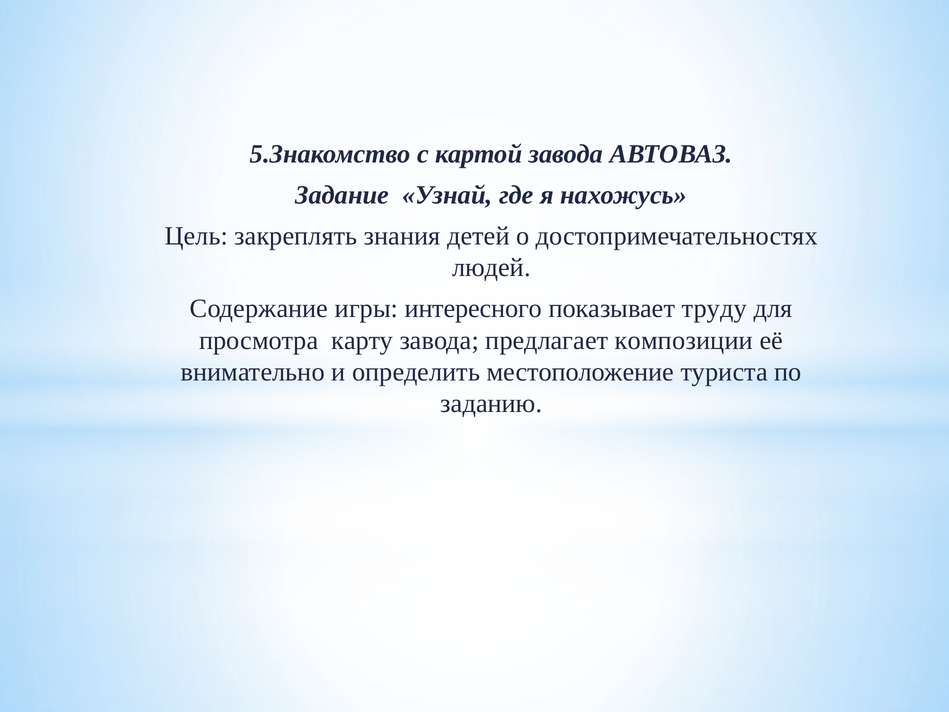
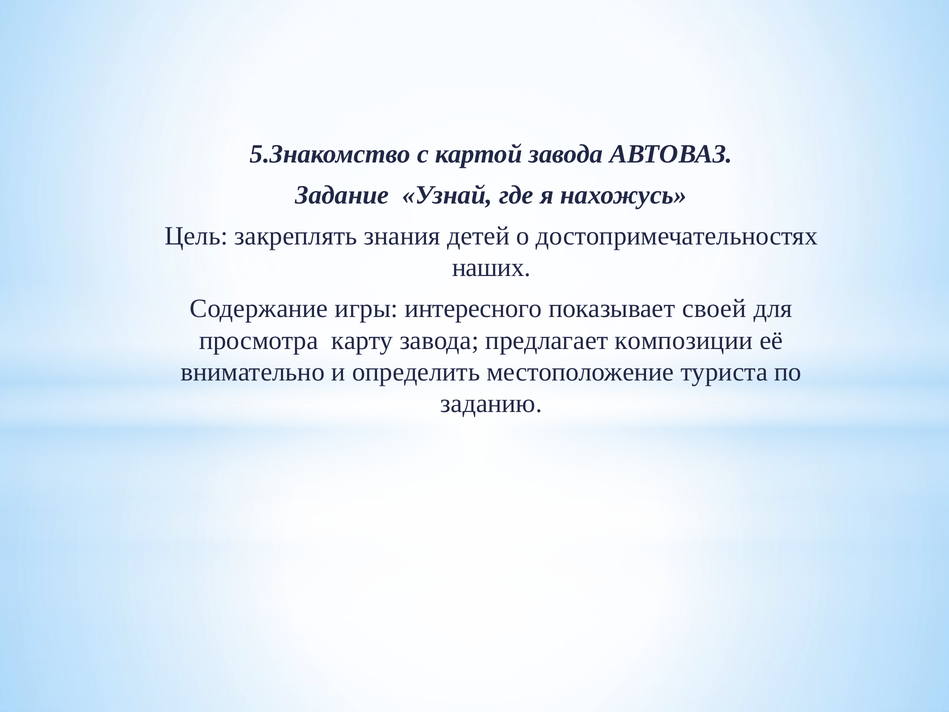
людей: людей -> наших
труду: труду -> своей
